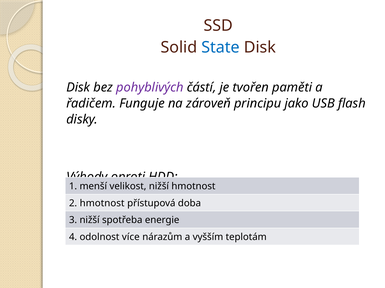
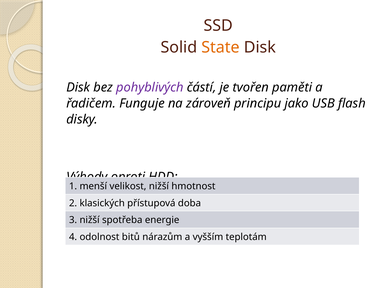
State colour: blue -> orange
2 hmotnost: hmotnost -> klasických
více: více -> bitů
